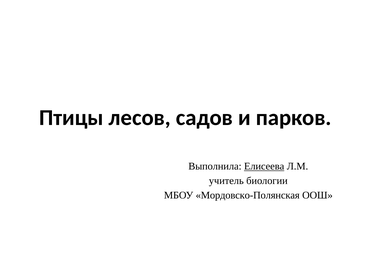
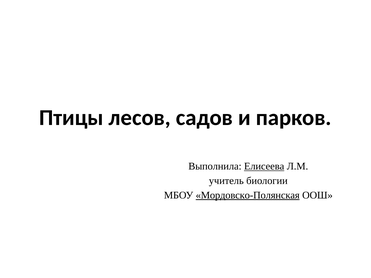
Мордовско-Полянская underline: none -> present
